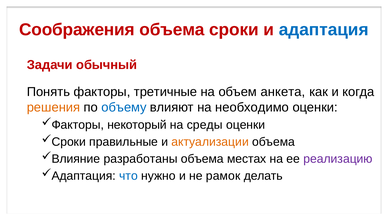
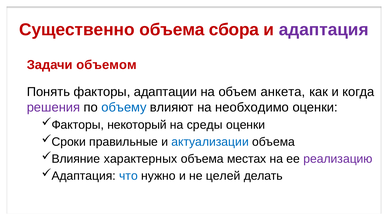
Соображения: Соображения -> Существенно
сроки: сроки -> сбора
адаптация colour: blue -> purple
обычный: обычный -> объемом
третичные: третичные -> адаптации
решения colour: orange -> purple
актуализации colour: orange -> blue
разработаны: разработаны -> характерных
рамок: рамок -> целей
